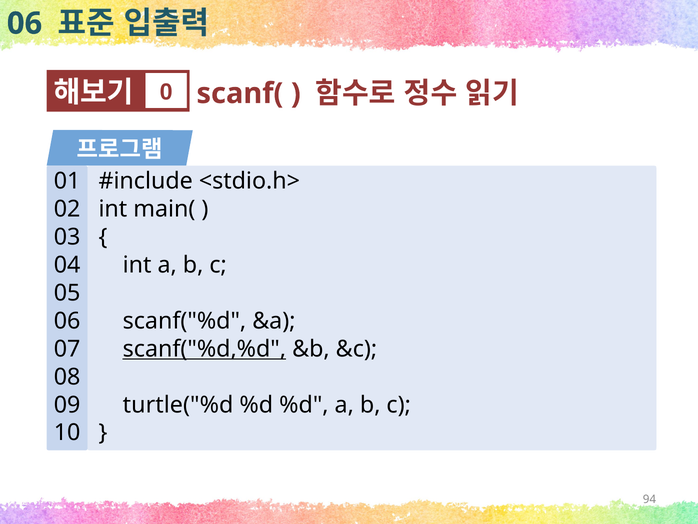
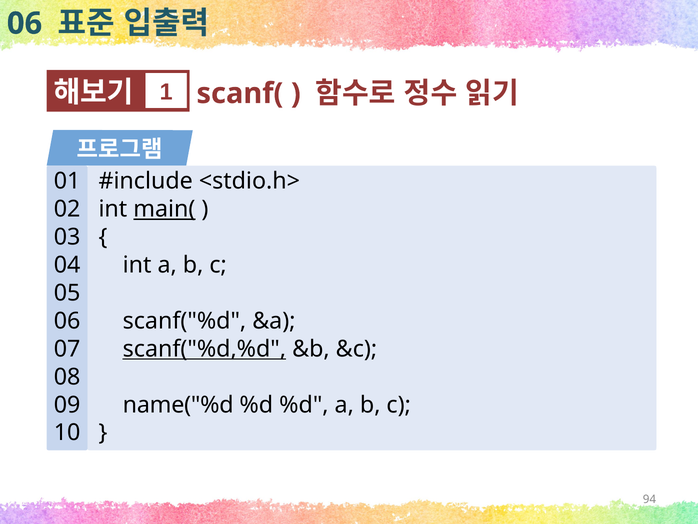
0: 0 -> 1
main( underline: none -> present
turtle("%d: turtle("%d -> name("%d
